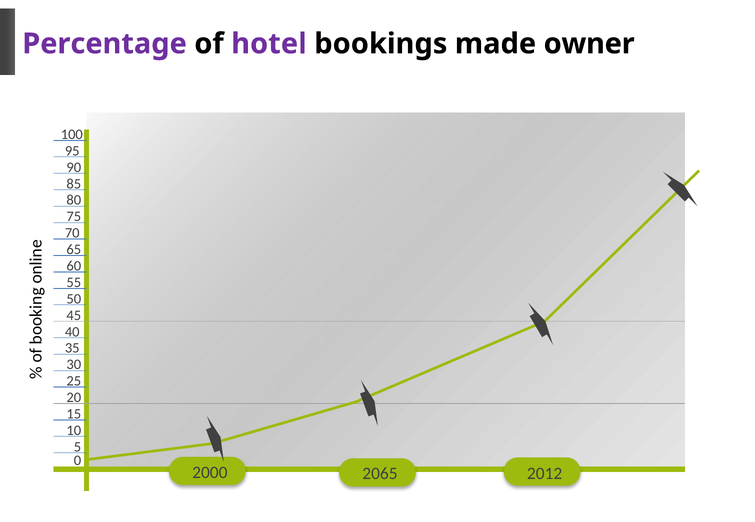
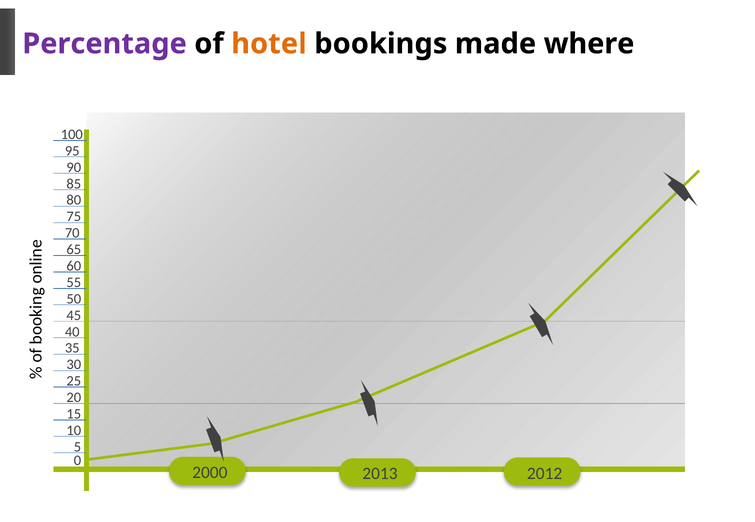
hotel colour: purple -> orange
owner: owner -> where
2065: 2065 -> 2013
